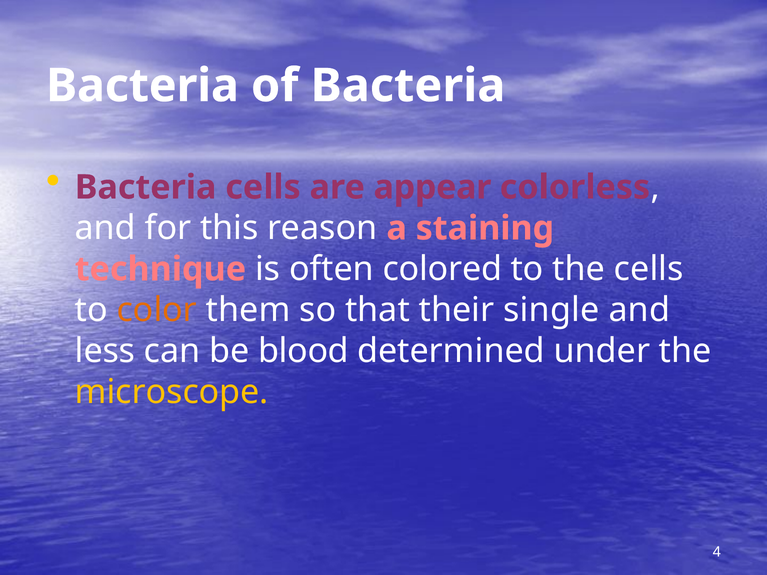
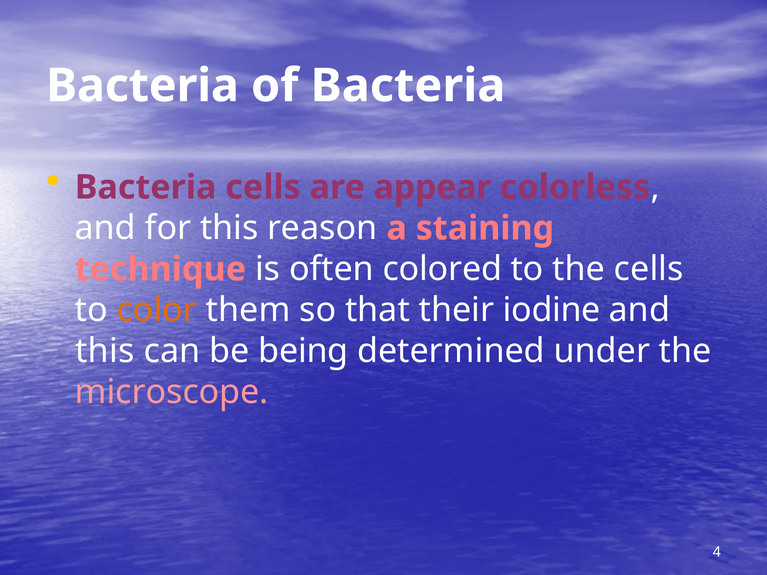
single: single -> iodine
less at (105, 351): less -> this
blood: blood -> being
microscope colour: yellow -> pink
